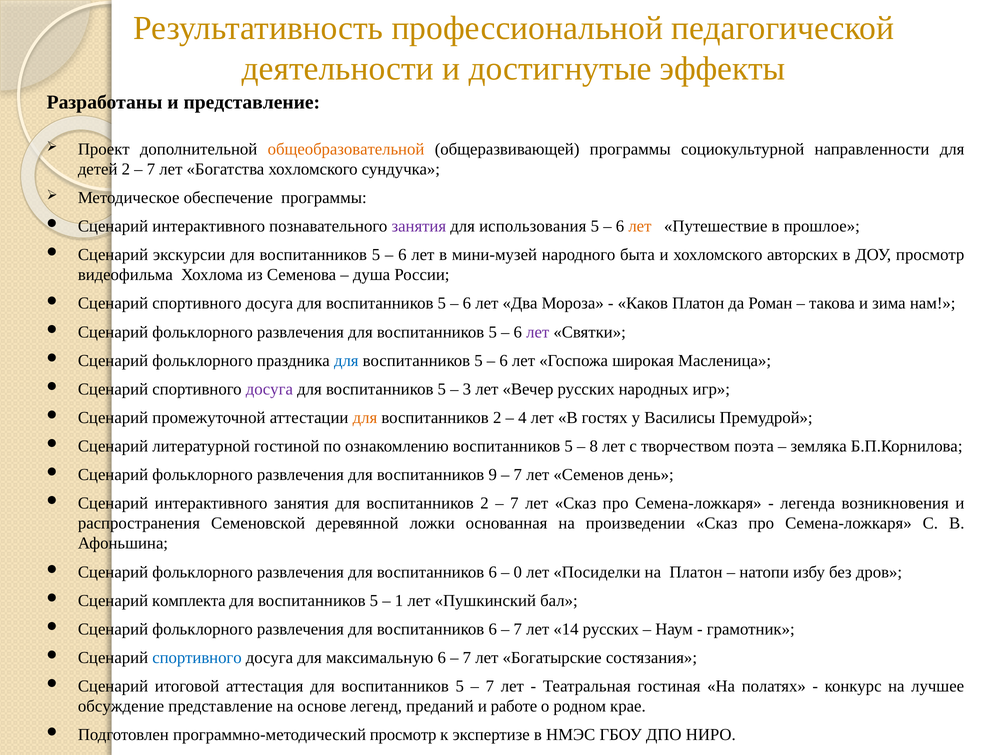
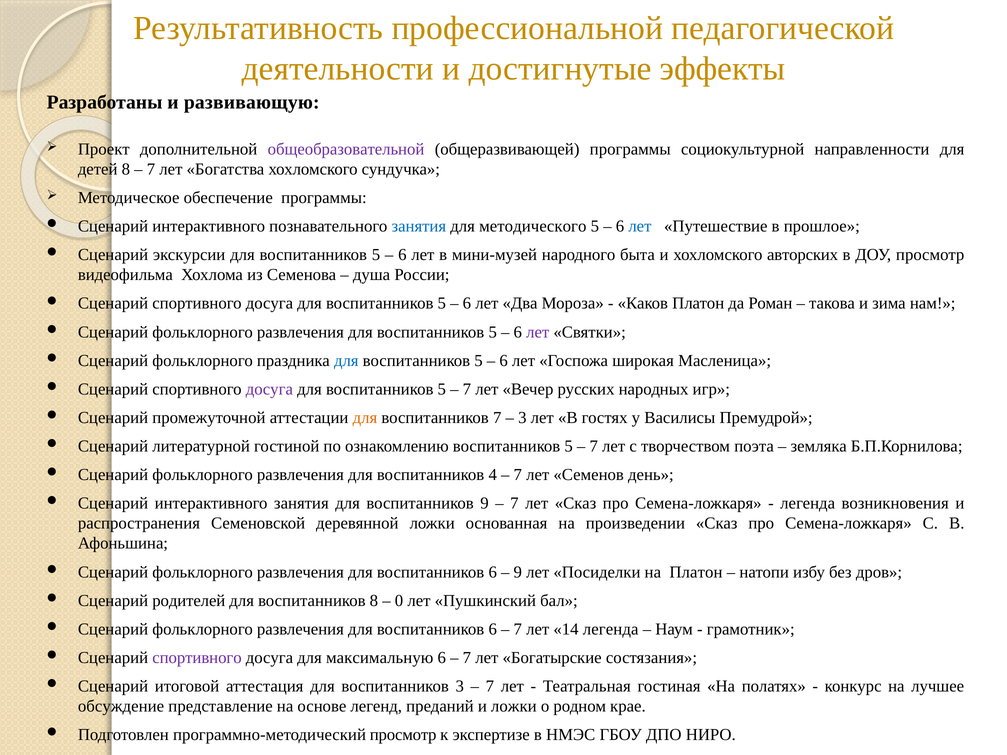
и представление: представление -> развивающую
общеобразовательной colour: orange -> purple
детей 2: 2 -> 8
занятия at (419, 226) colour: purple -> blue
использования: использования -> методического
лет at (640, 226) colour: orange -> blue
3 at (467, 389): 3 -> 7
2 at (497, 418): 2 -> 7
4 at (522, 418): 4 -> 3
8 at (594, 446): 8 -> 7
9: 9 -> 4
занятия для воспитанников 2: 2 -> 9
0 at (518, 572): 0 -> 9
комплекта: комплекта -> родителей
5 at (374, 601): 5 -> 8
1: 1 -> 0
14 русских: русских -> легенда
спортивного at (197, 658) colour: blue -> purple
аттестация для воспитанников 5: 5 -> 3
и работе: работе -> ложки
